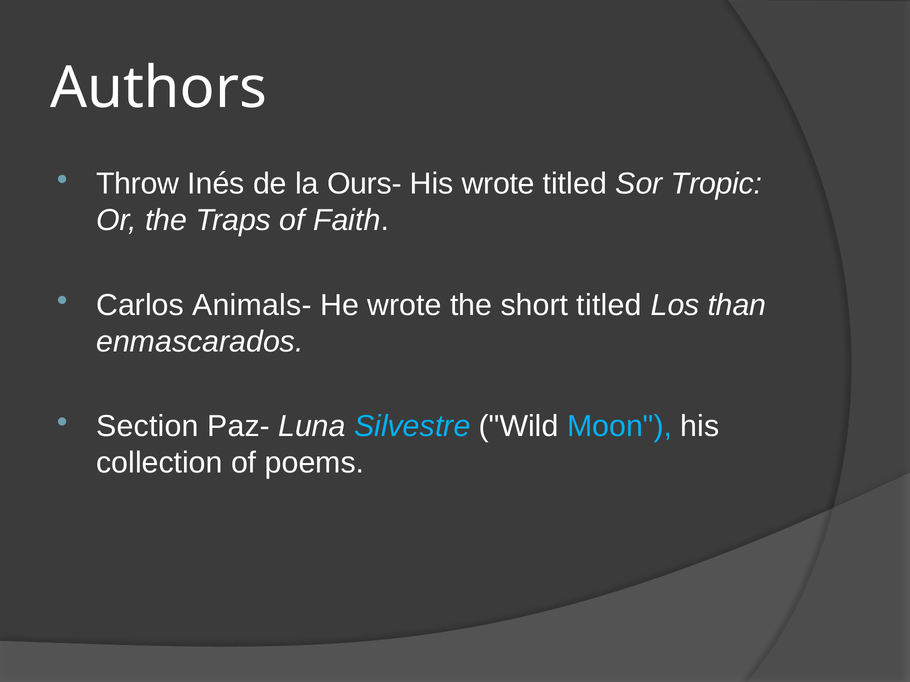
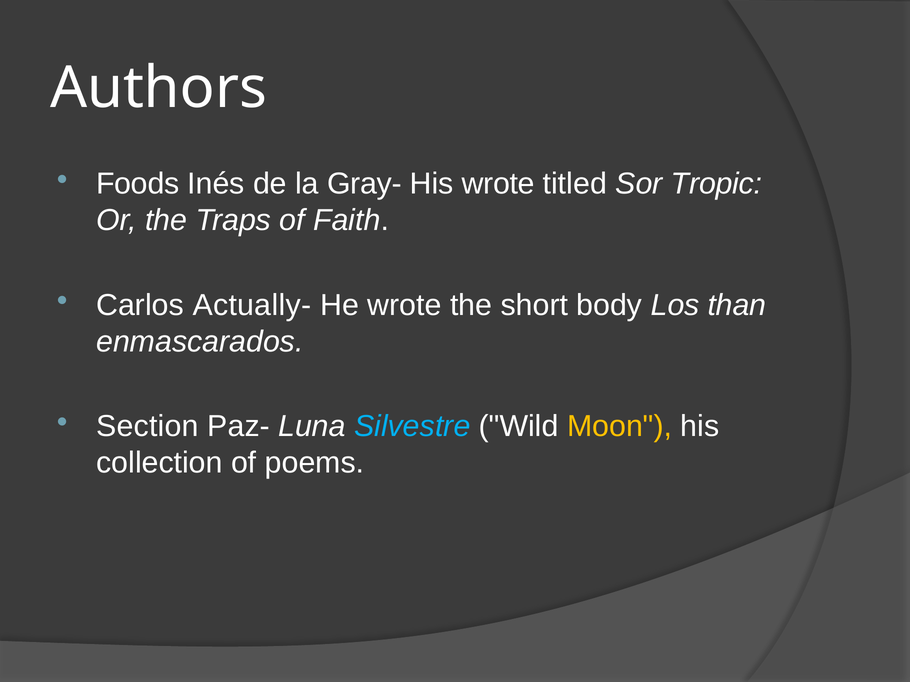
Throw: Throw -> Foods
Ours-: Ours- -> Gray-
Animals-: Animals- -> Actually-
short titled: titled -> body
Moon colour: light blue -> yellow
